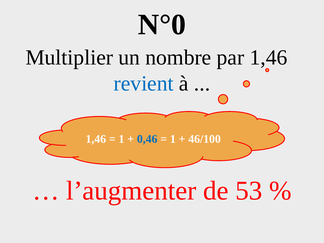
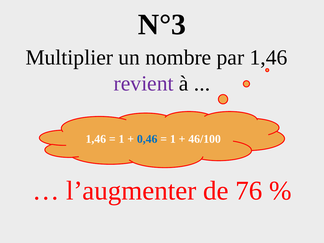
N°0: N°0 -> N°3
revient colour: blue -> purple
53: 53 -> 76
